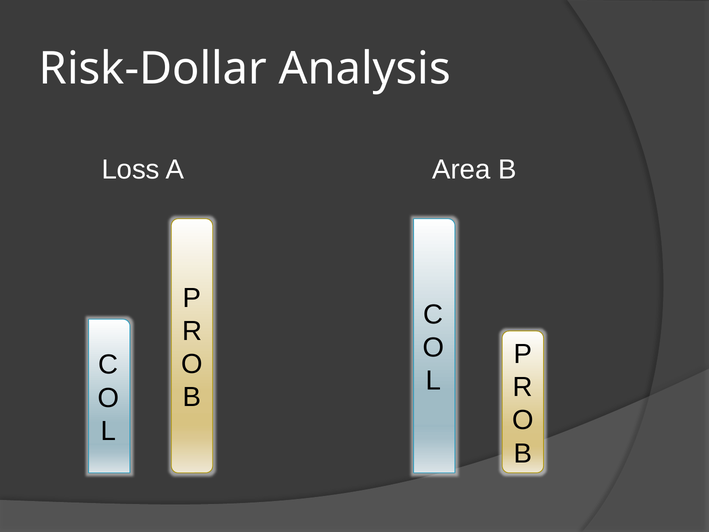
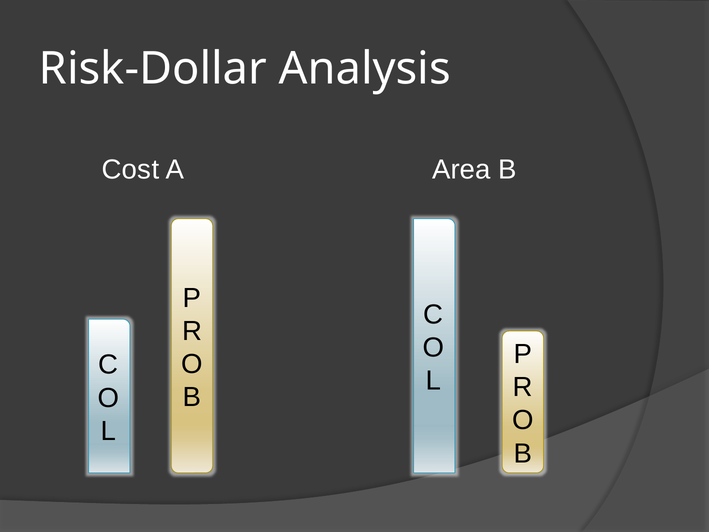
Loss: Loss -> Cost
